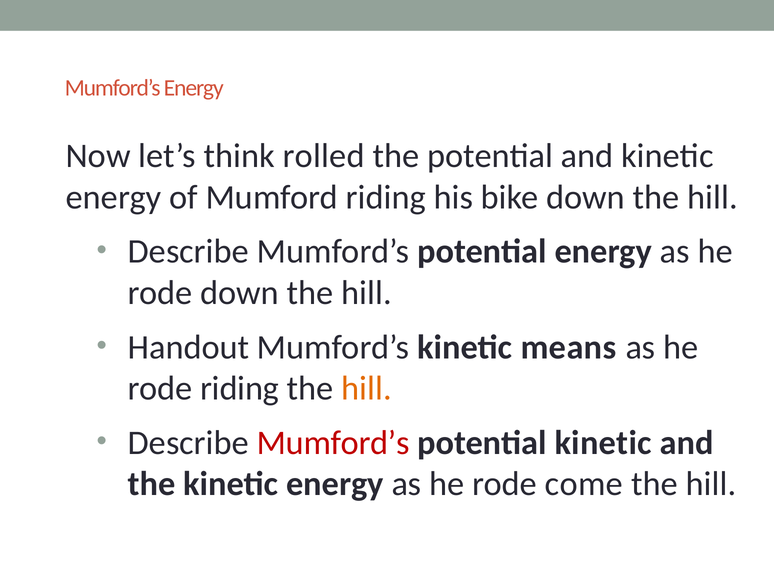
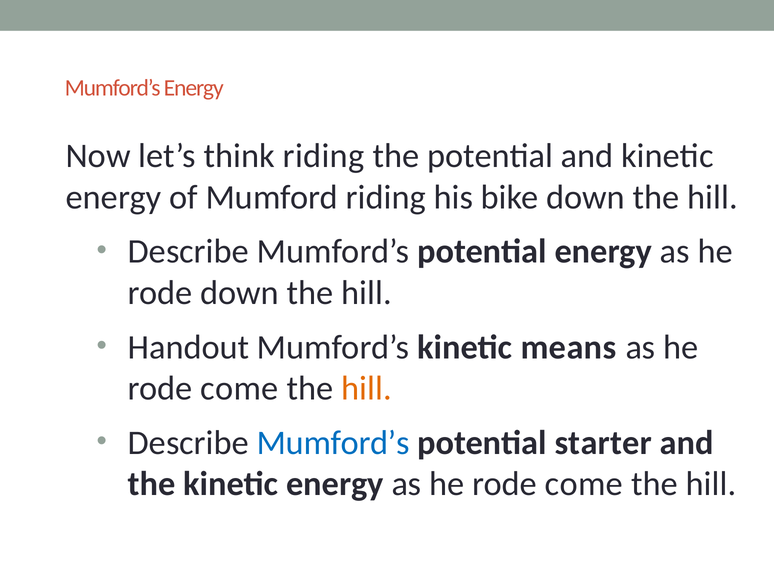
think rolled: rolled -> riding
riding at (240, 388): riding -> come
Mumford’s at (333, 442) colour: red -> blue
potential kinetic: kinetic -> starter
